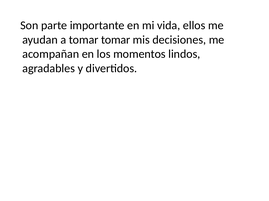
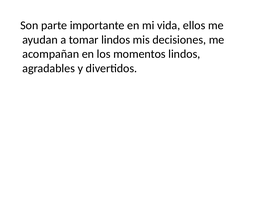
tomar tomar: tomar -> lindos
